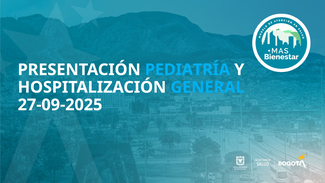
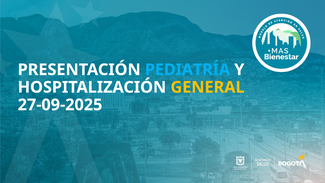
GENERAL colour: light blue -> yellow
